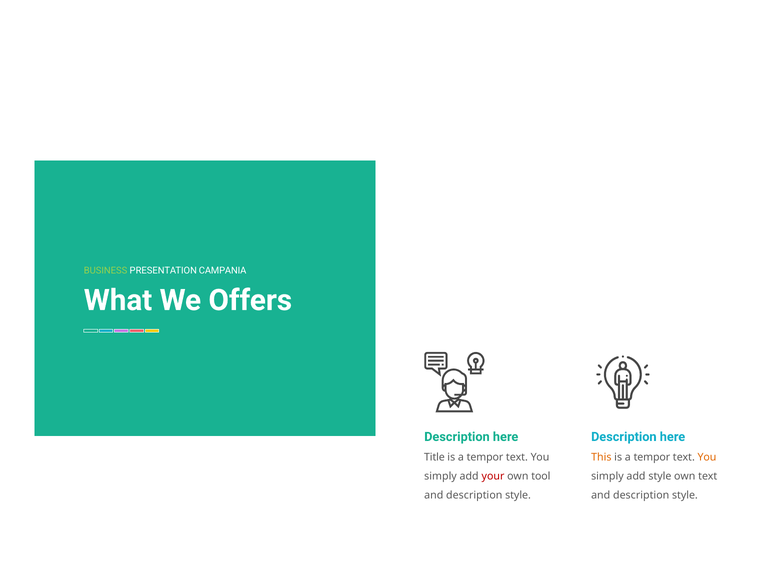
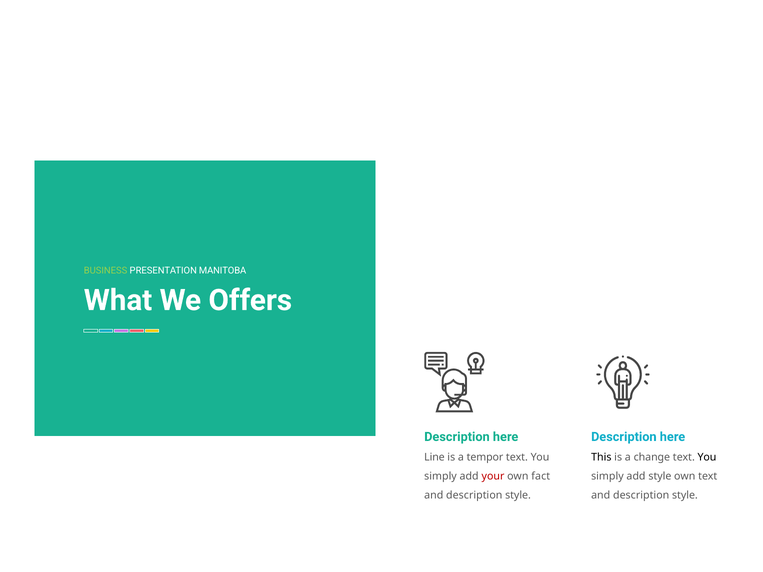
CAMPANIA: CAMPANIA -> MANITOBA
Title: Title -> Line
This colour: orange -> black
tempor at (652, 457): tempor -> change
You at (707, 457) colour: orange -> black
tool: tool -> fact
